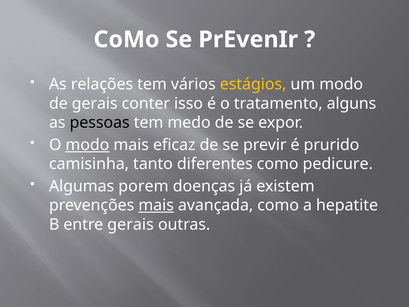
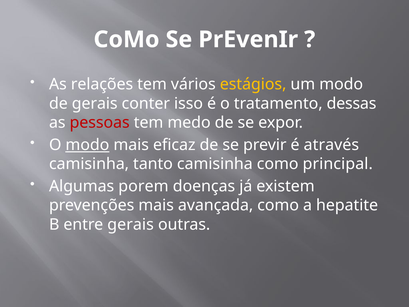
alguns: alguns -> dessas
pessoas colour: black -> red
prurido: prurido -> através
tanto diferentes: diferentes -> camisinha
pedicure: pedicure -> principal
mais at (156, 205) underline: present -> none
